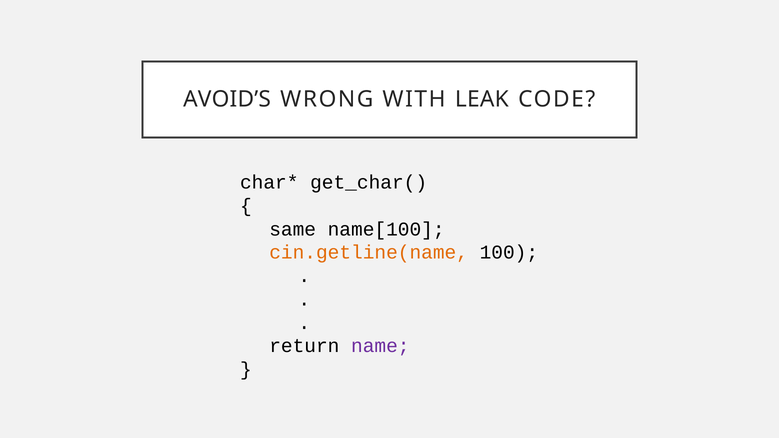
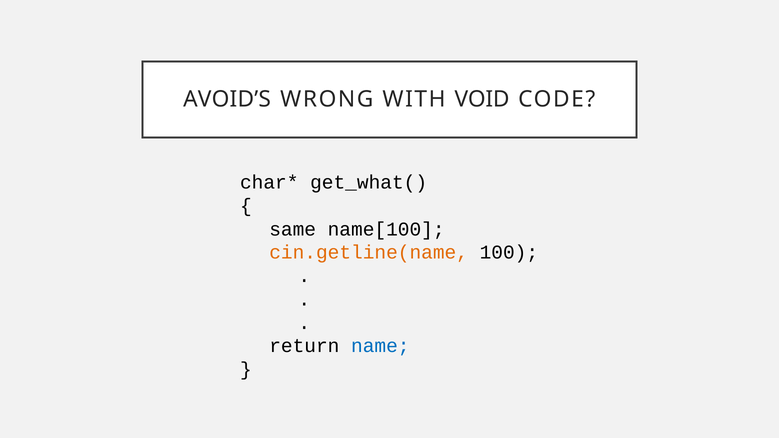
LEAK: LEAK -> VOID
get_char(: get_char( -> get_what(
name colour: purple -> blue
